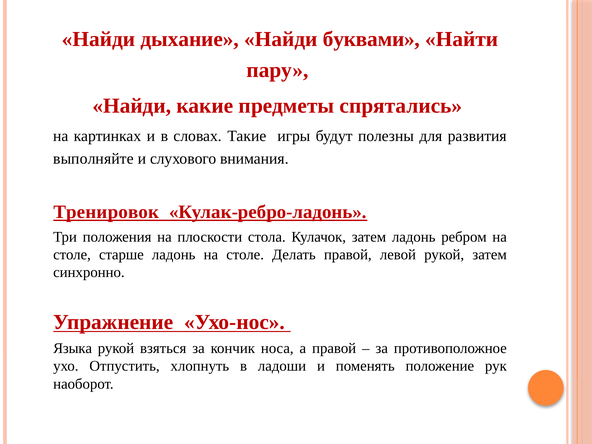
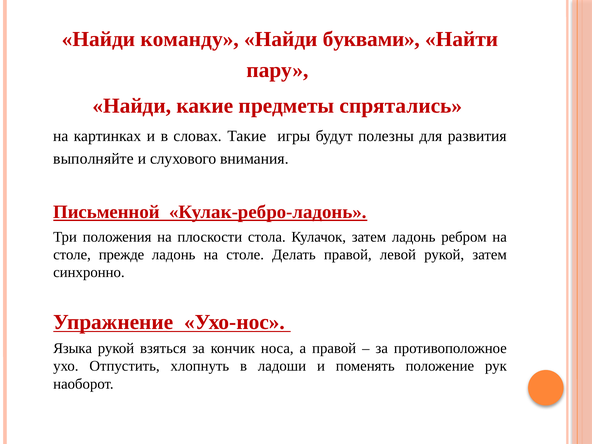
дыхание: дыхание -> команду
Тренировок: Тренировок -> Письменной
старше: старше -> прежде
